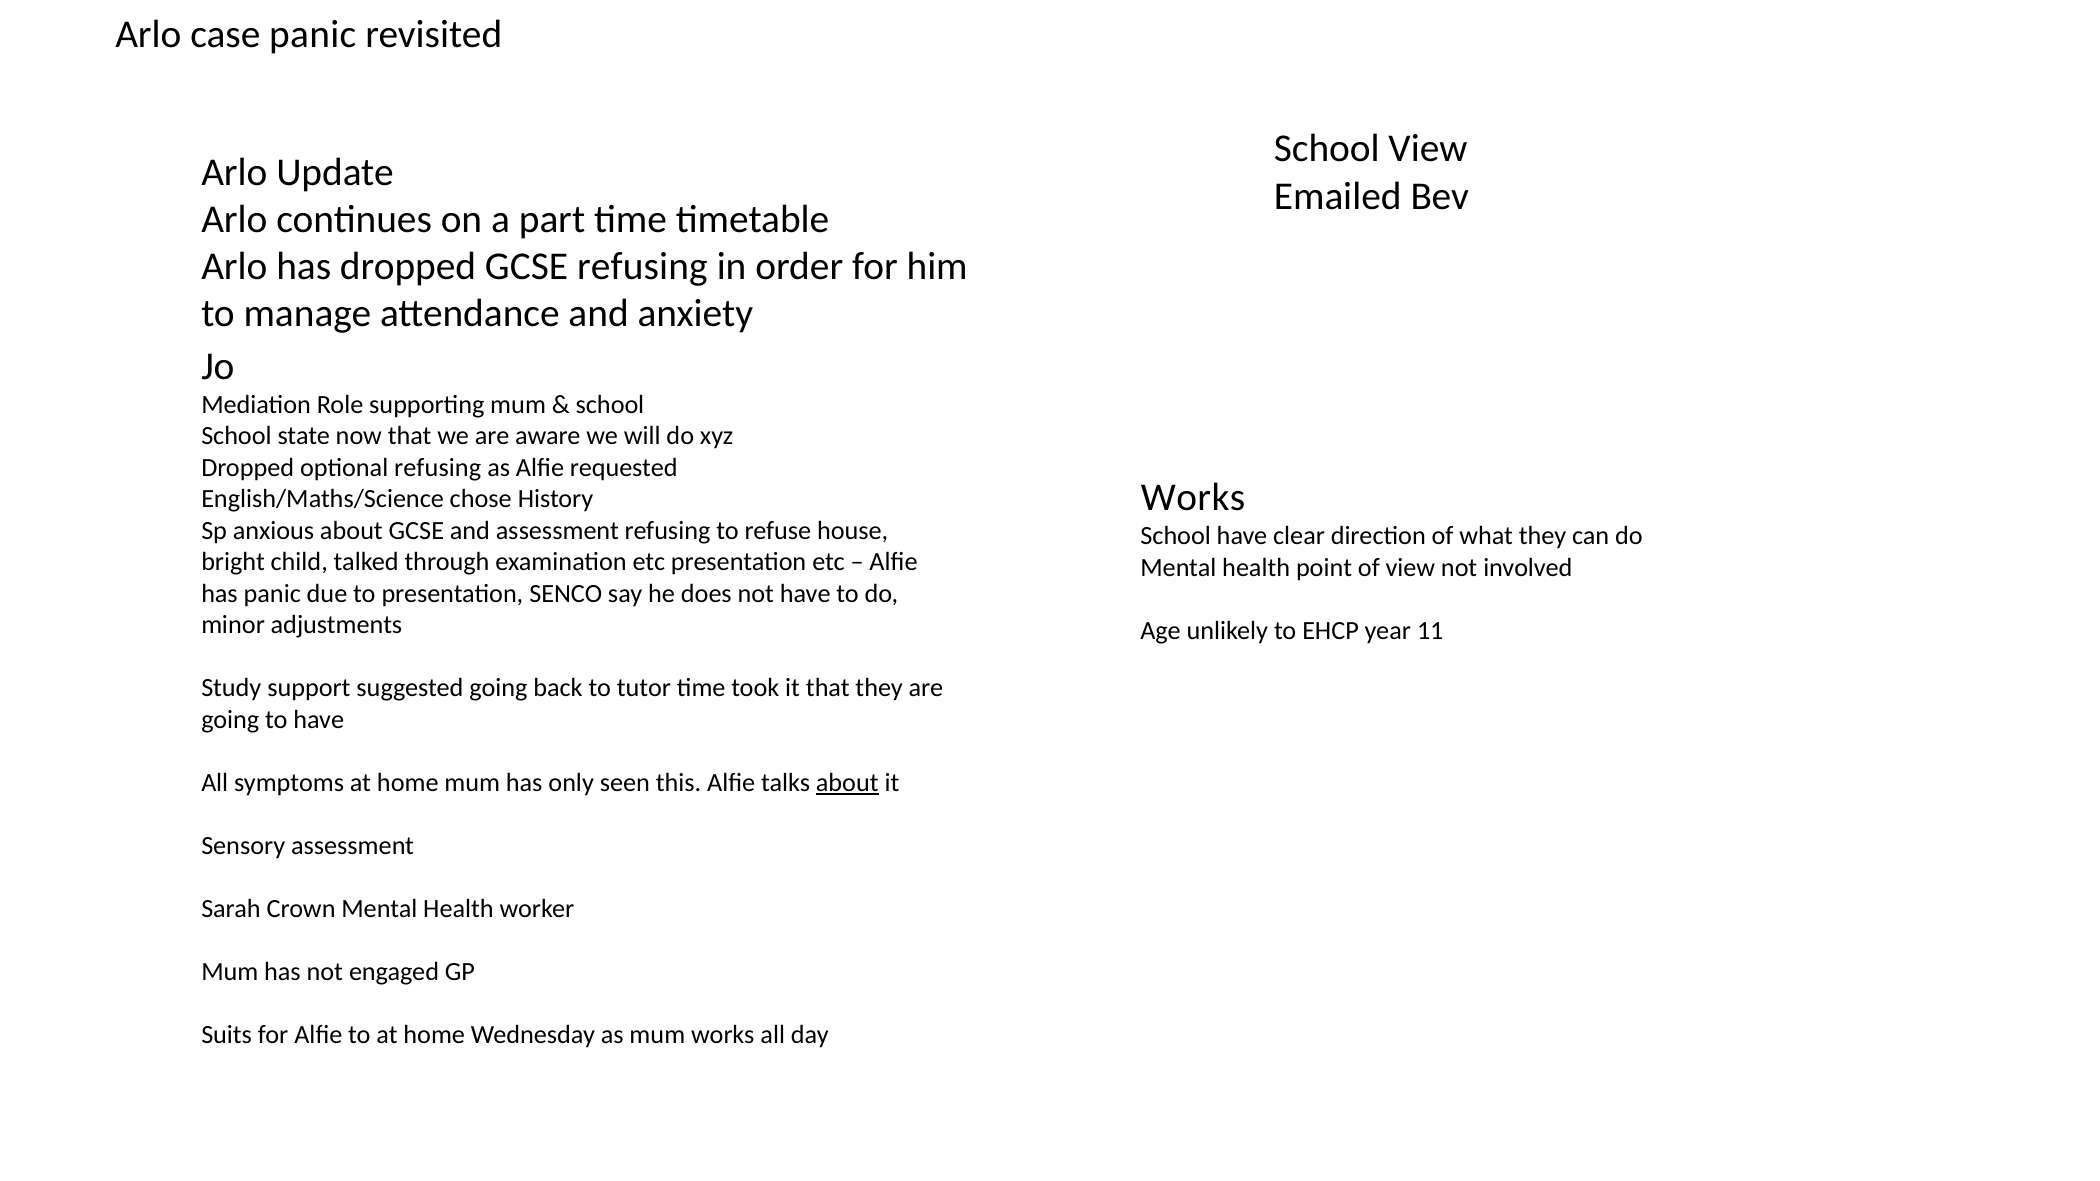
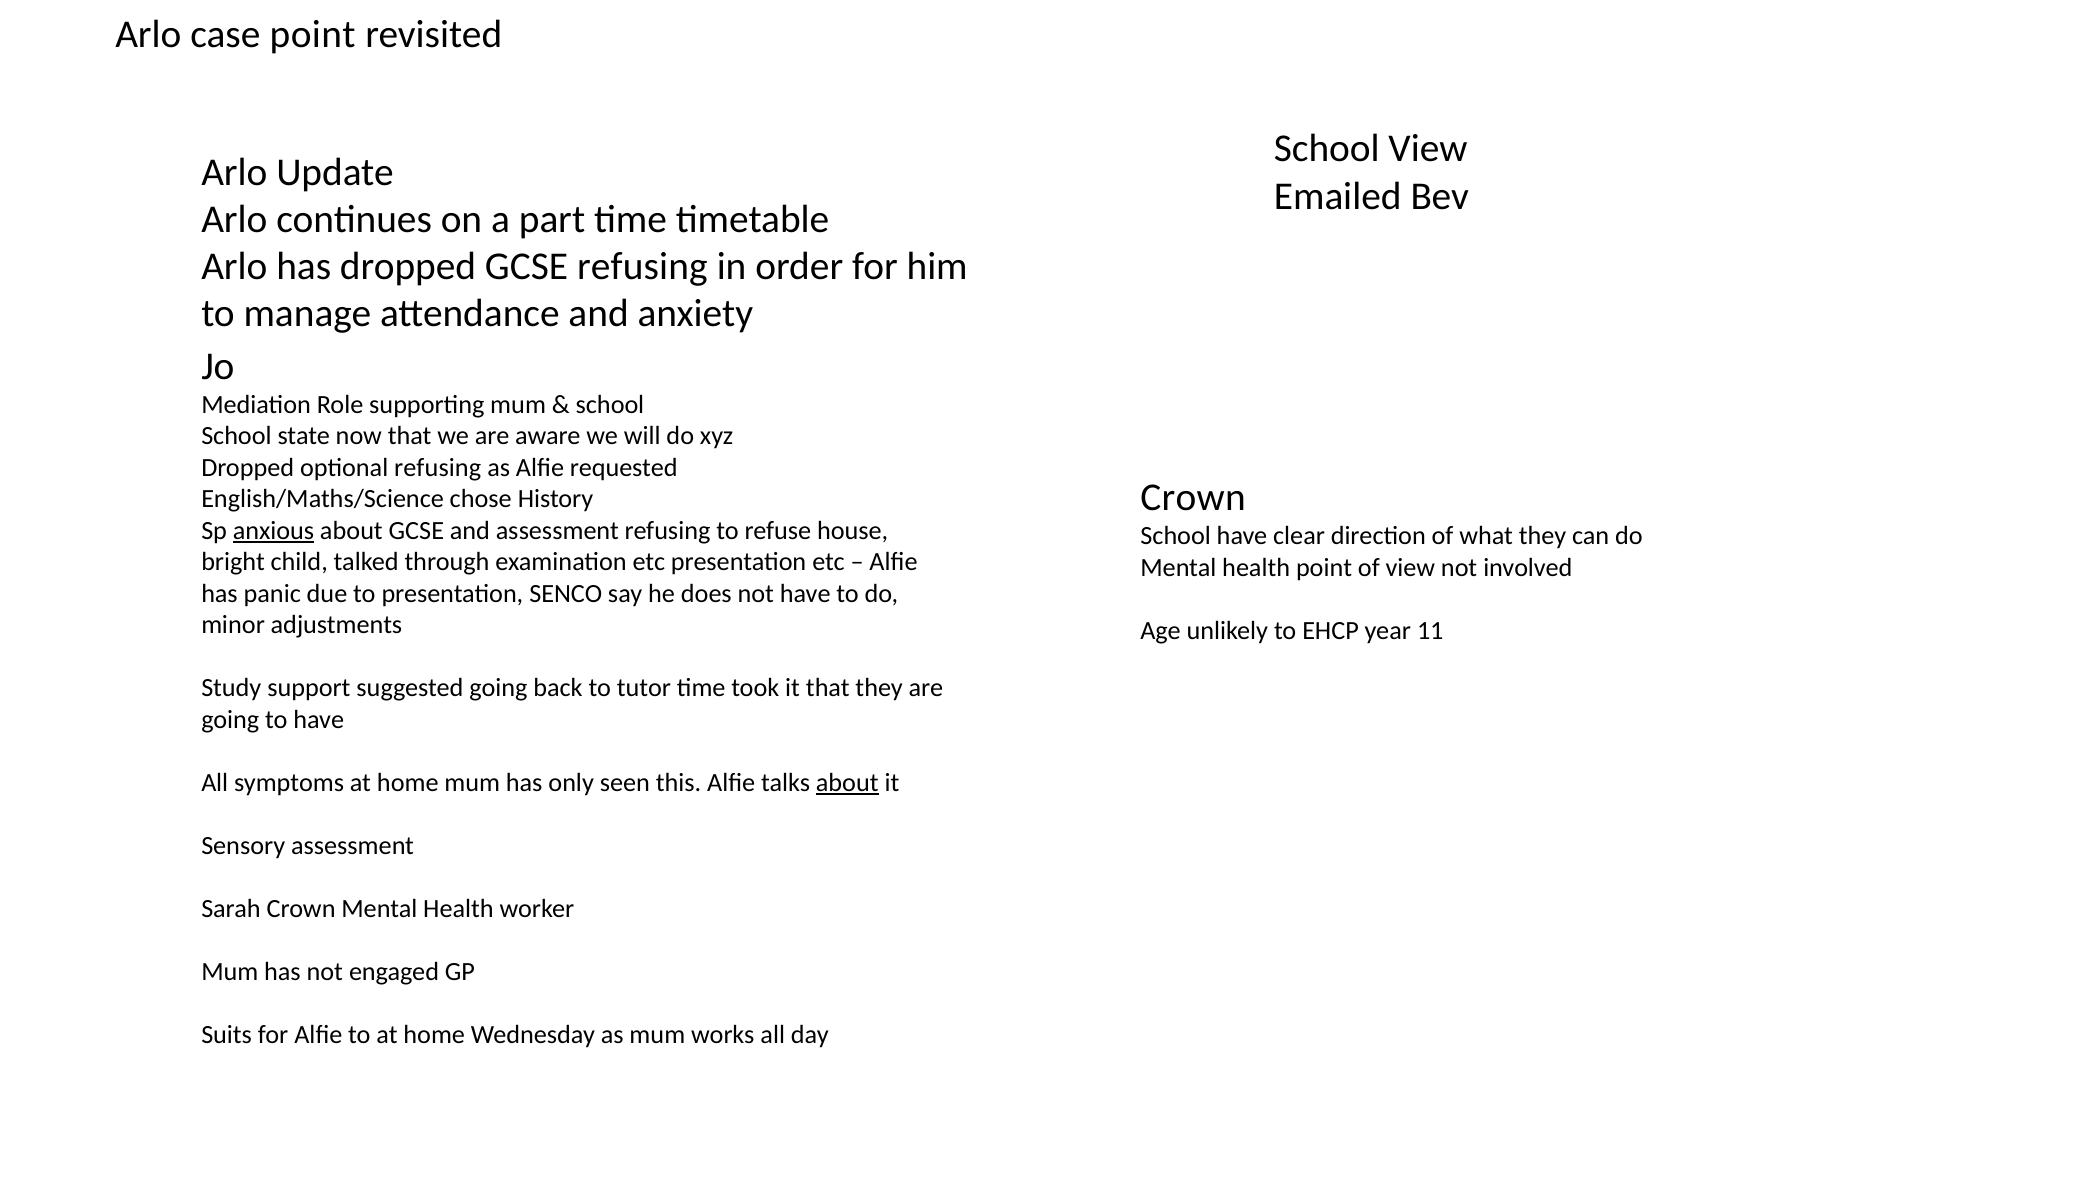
case panic: panic -> point
Works at (1193, 498): Works -> Crown
anxious underline: none -> present
